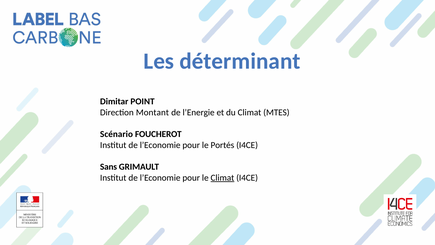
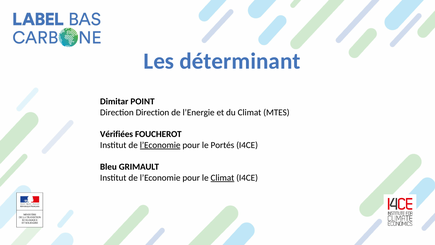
Direction Montant: Montant -> Direction
Scénario: Scénario -> Vérifiées
l’Economie at (160, 145) underline: none -> present
Sans: Sans -> Bleu
